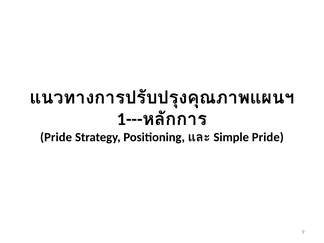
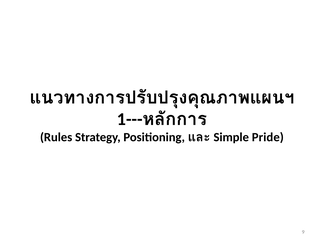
Pride at (56, 137): Pride -> Rules
